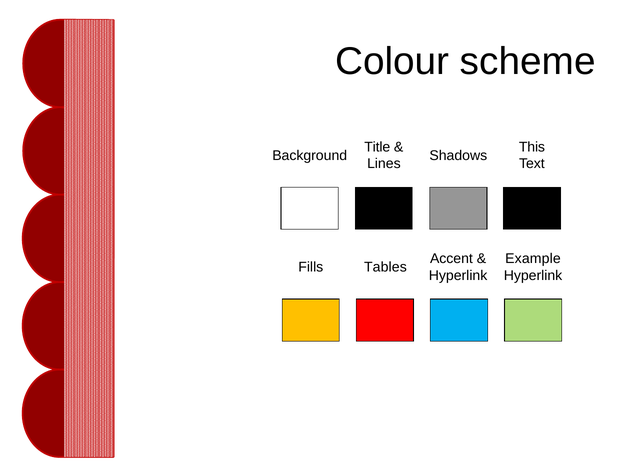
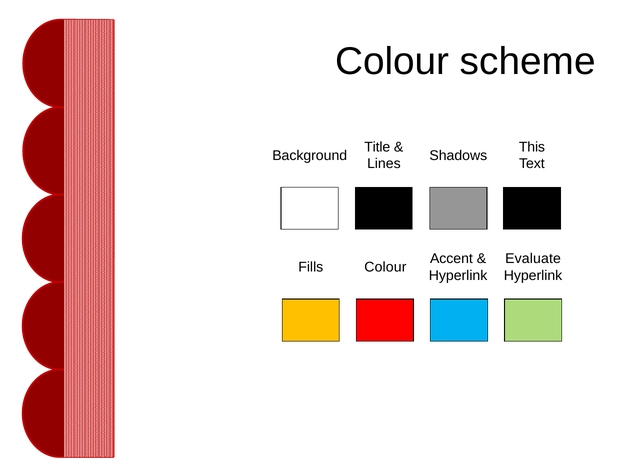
Example: Example -> Evaluate
Fills Tables: Tables -> Colour
